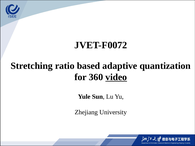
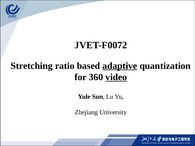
adaptive underline: none -> present
